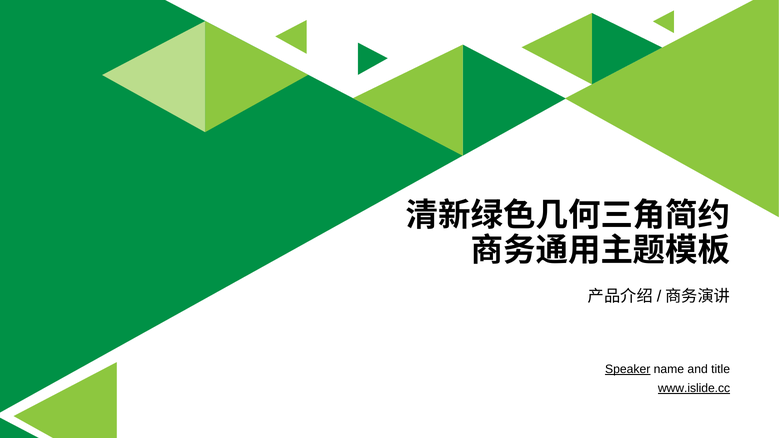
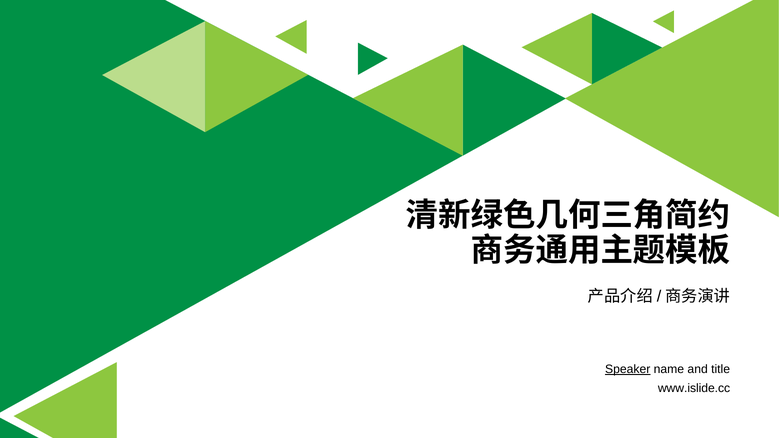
www.islide.cc underline: present -> none
